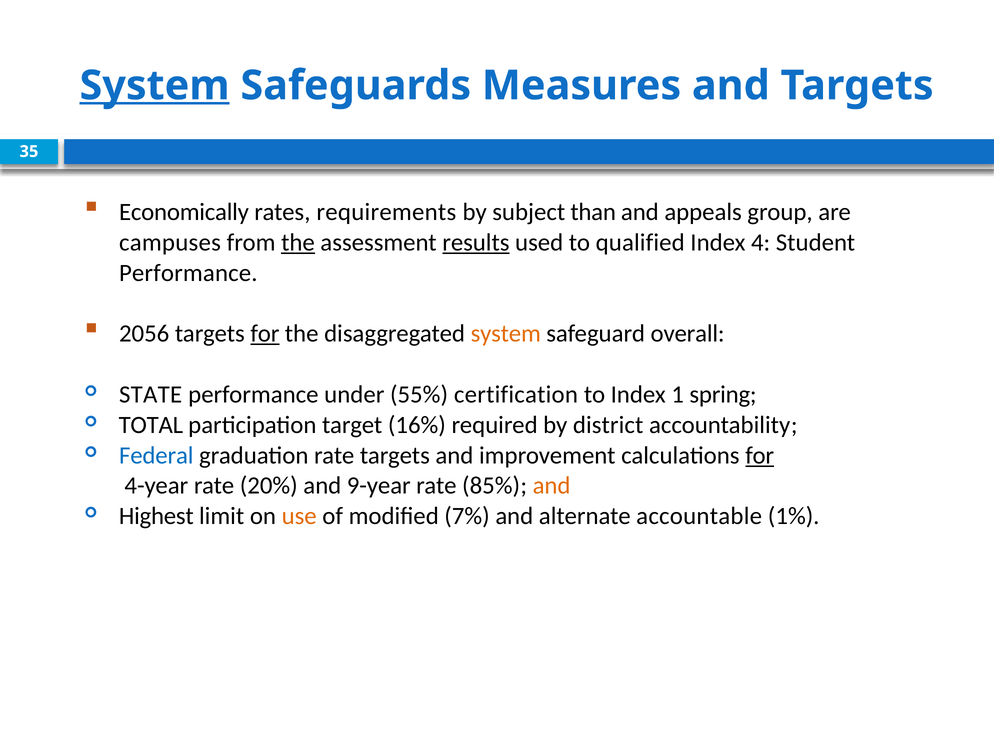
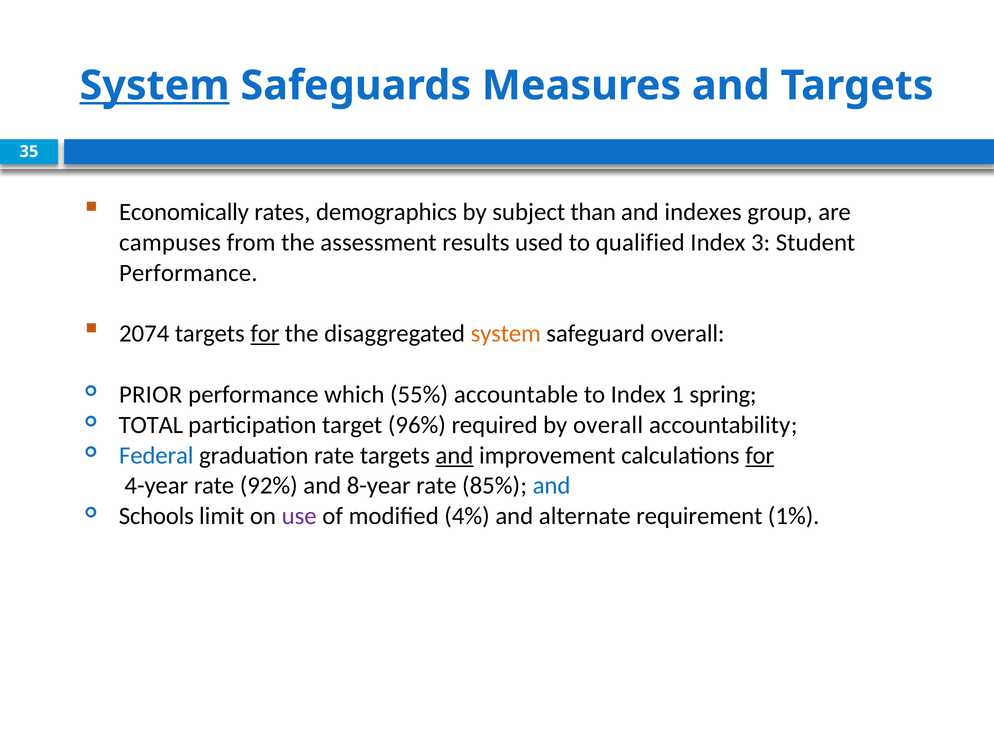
requirements: requirements -> demographics
appeals: appeals -> indexes
the at (298, 242) underline: present -> none
results underline: present -> none
4: 4 -> 3
2056: 2056 -> 2074
STATE: STATE -> PRIOR
under: under -> which
certification: certification -> accountable
16%: 16% -> 96%
by district: district -> overall
and at (454, 455) underline: none -> present
20%: 20% -> 92%
9-year: 9-year -> 8-year
and at (552, 485) colour: orange -> blue
Highest: Highest -> Schools
use colour: orange -> purple
7%: 7% -> 4%
accountable: accountable -> requirement
